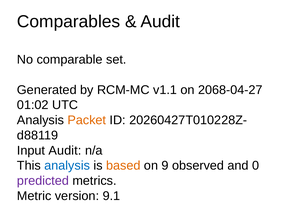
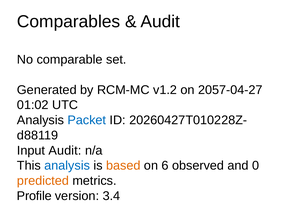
v1.1: v1.1 -> v1.2
2068-04-27: 2068-04-27 -> 2057-04-27
Packet colour: orange -> blue
9: 9 -> 6
predicted colour: purple -> orange
Metric: Metric -> Profile
9.1: 9.1 -> 3.4
